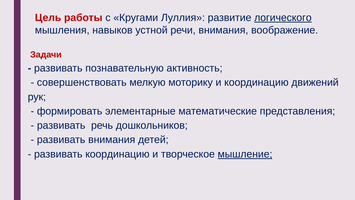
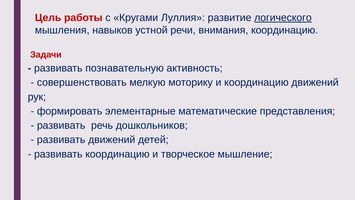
внимания воображение: воображение -> координацию
развивать внимания: внимания -> движений
мышление underline: present -> none
